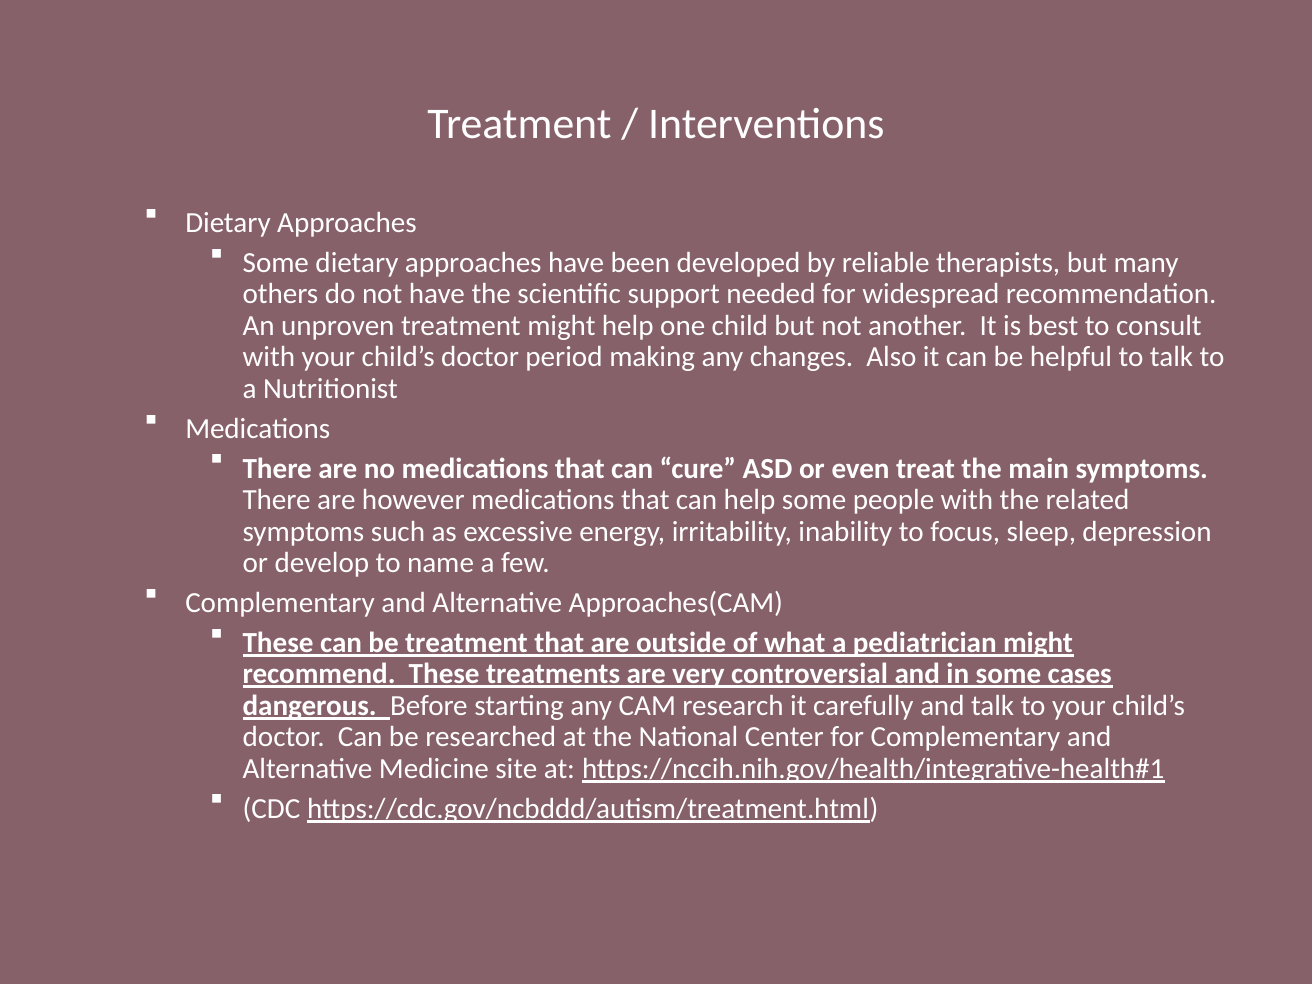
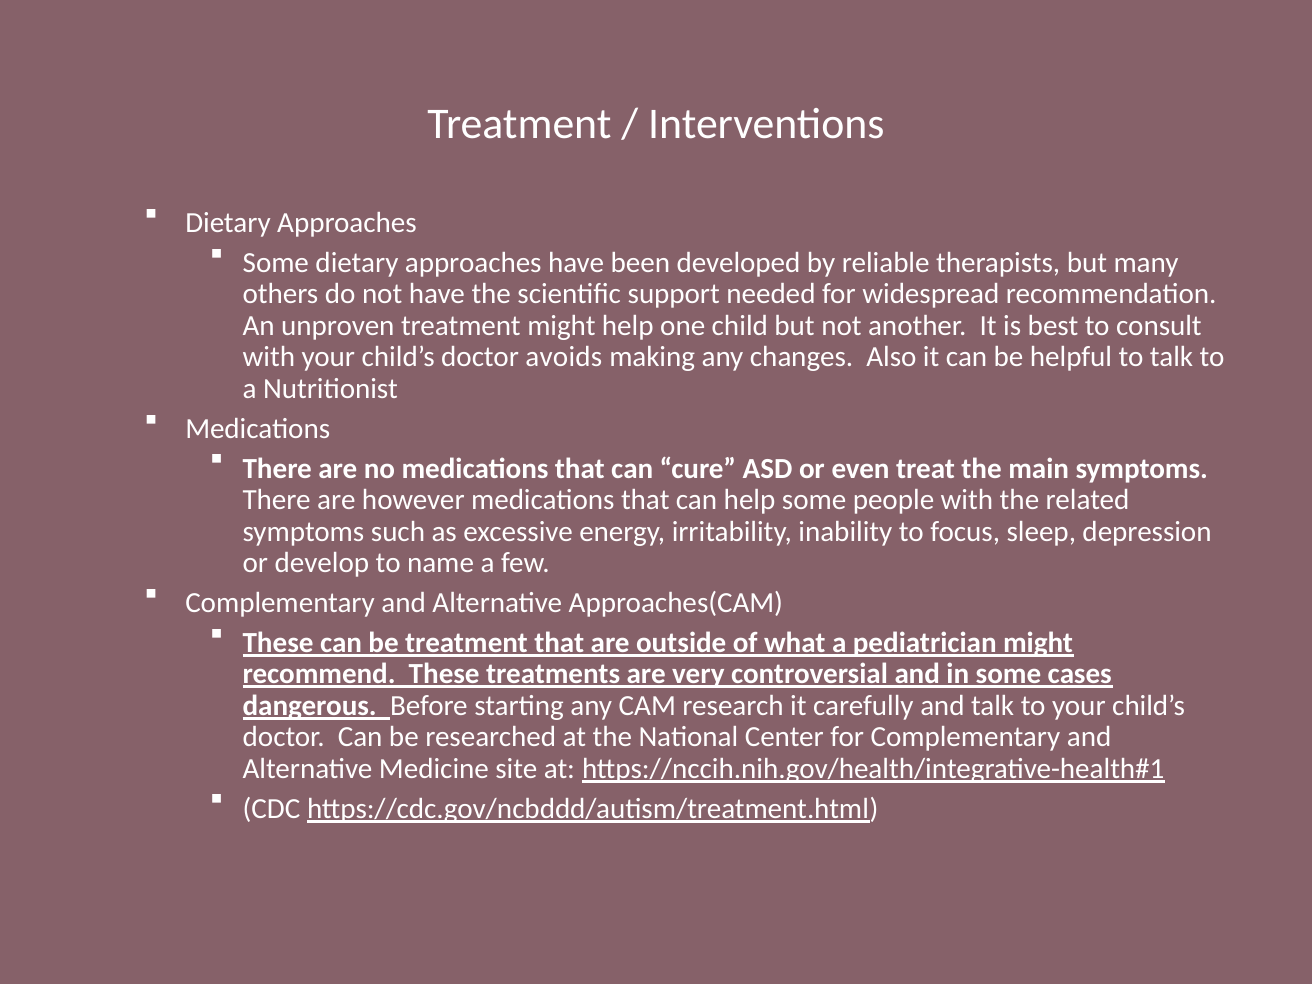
period: period -> avoids
